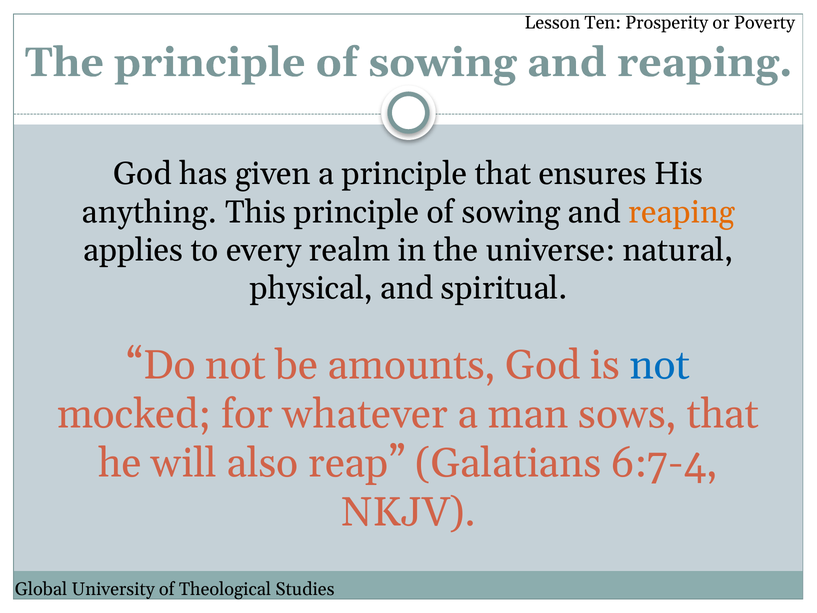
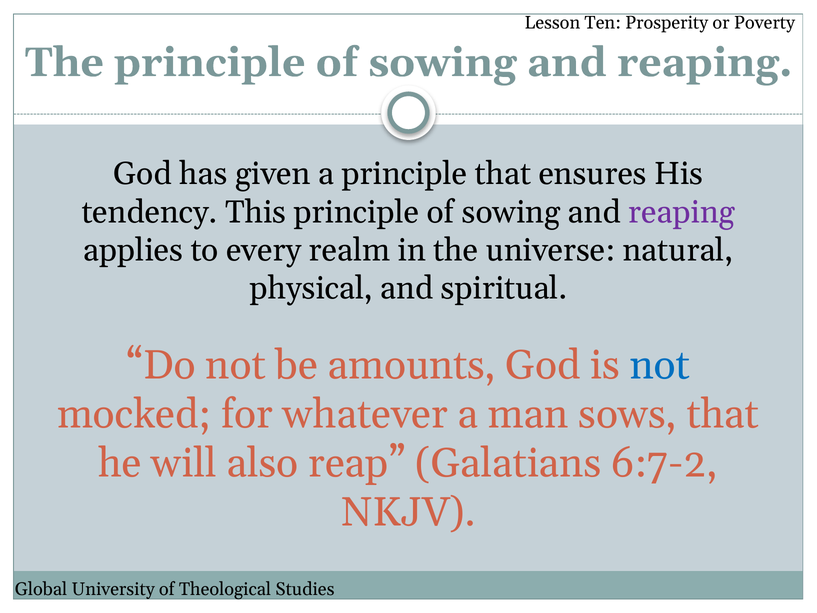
anything: anything -> tendency
reaping at (682, 212) colour: orange -> purple
6:7-4: 6:7-4 -> 6:7-2
